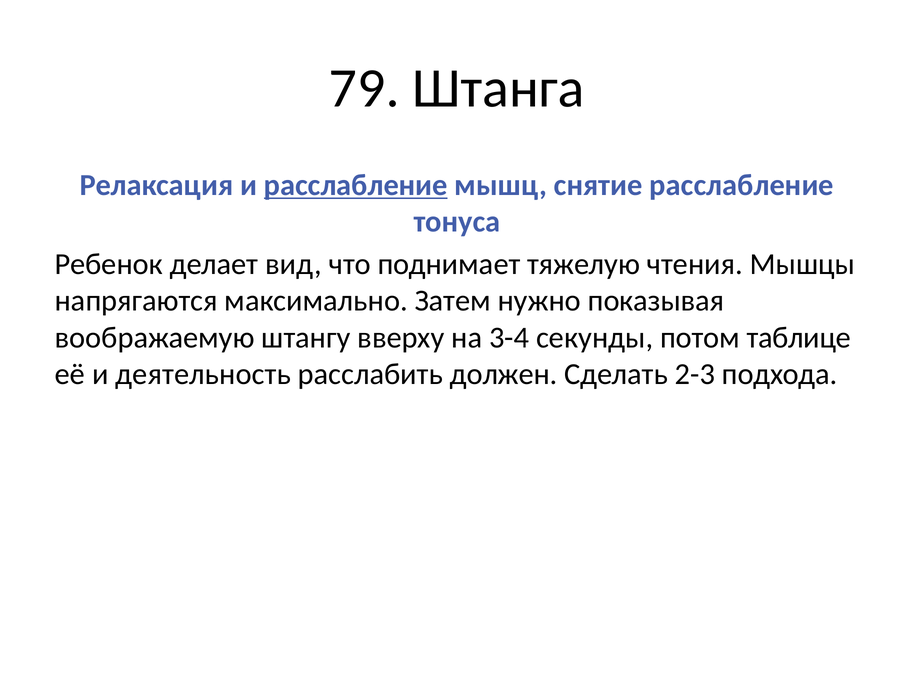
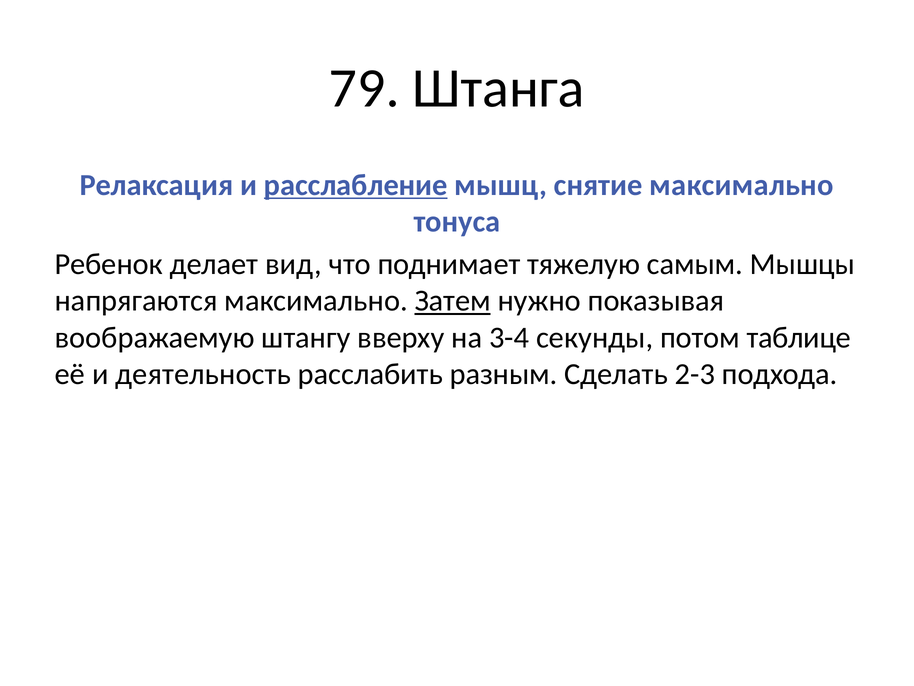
снятие расслабление: расслабление -> максимально
чтения: чтения -> самым
Затем underline: none -> present
должен: должен -> разным
